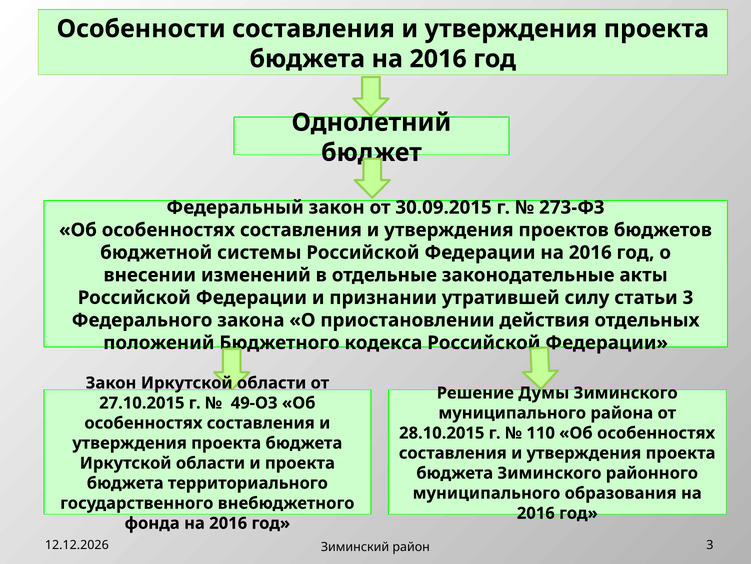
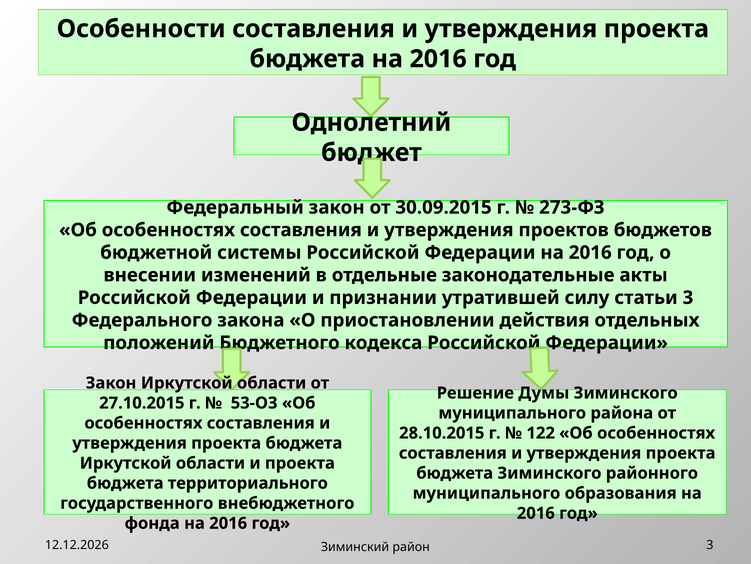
49-ОЗ: 49-ОЗ -> 53-ОЗ
110: 110 -> 122
